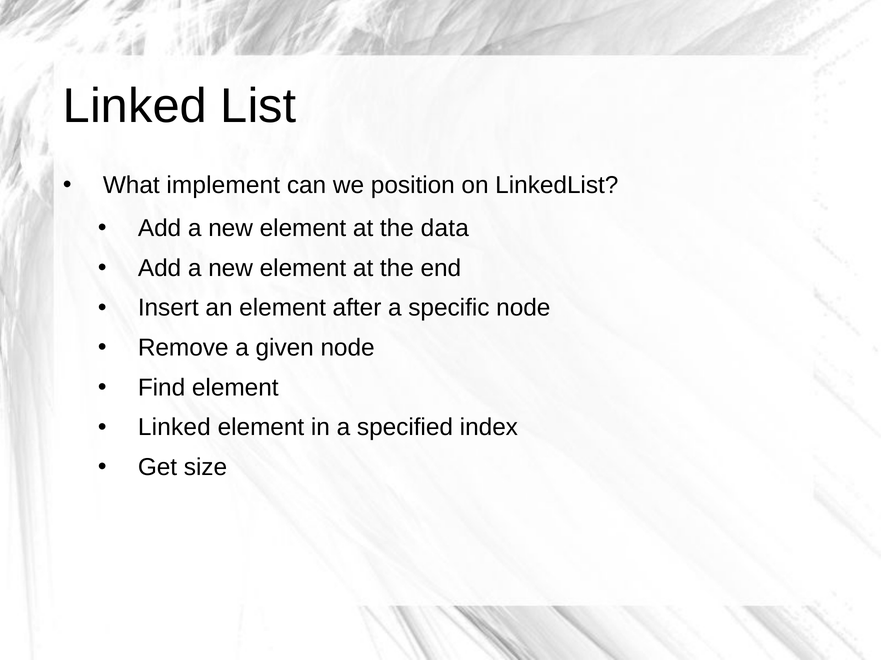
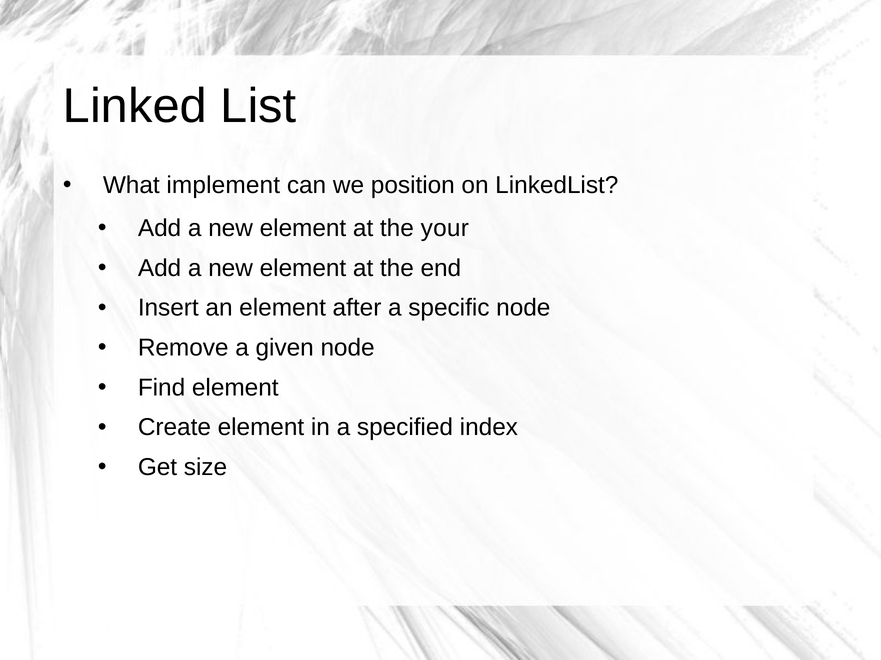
data: data -> your
Linked at (174, 428): Linked -> Create
